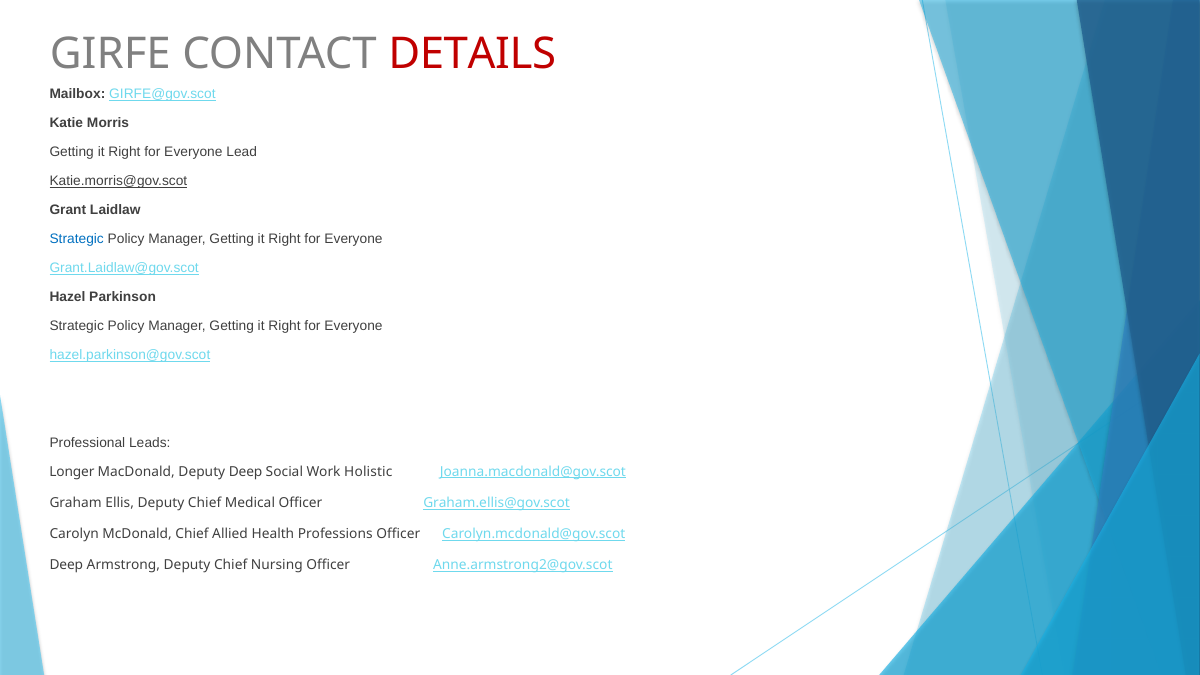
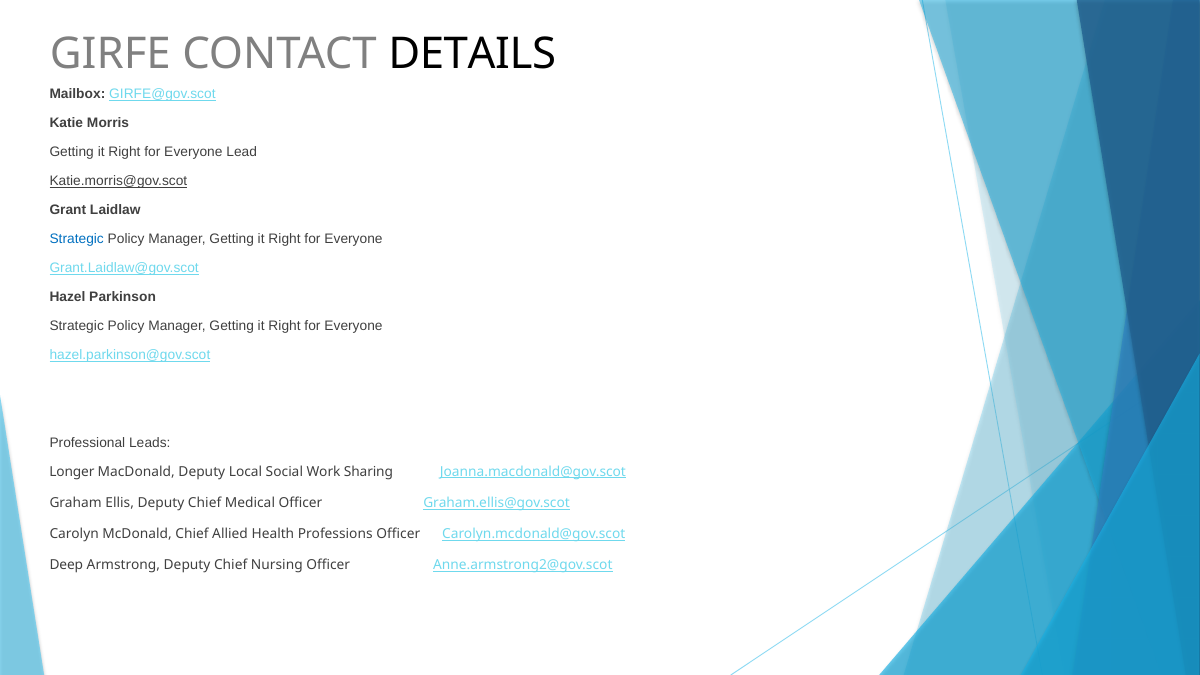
DETAILS colour: red -> black
Deputy Deep: Deep -> Local
Holistic: Holistic -> Sharing
